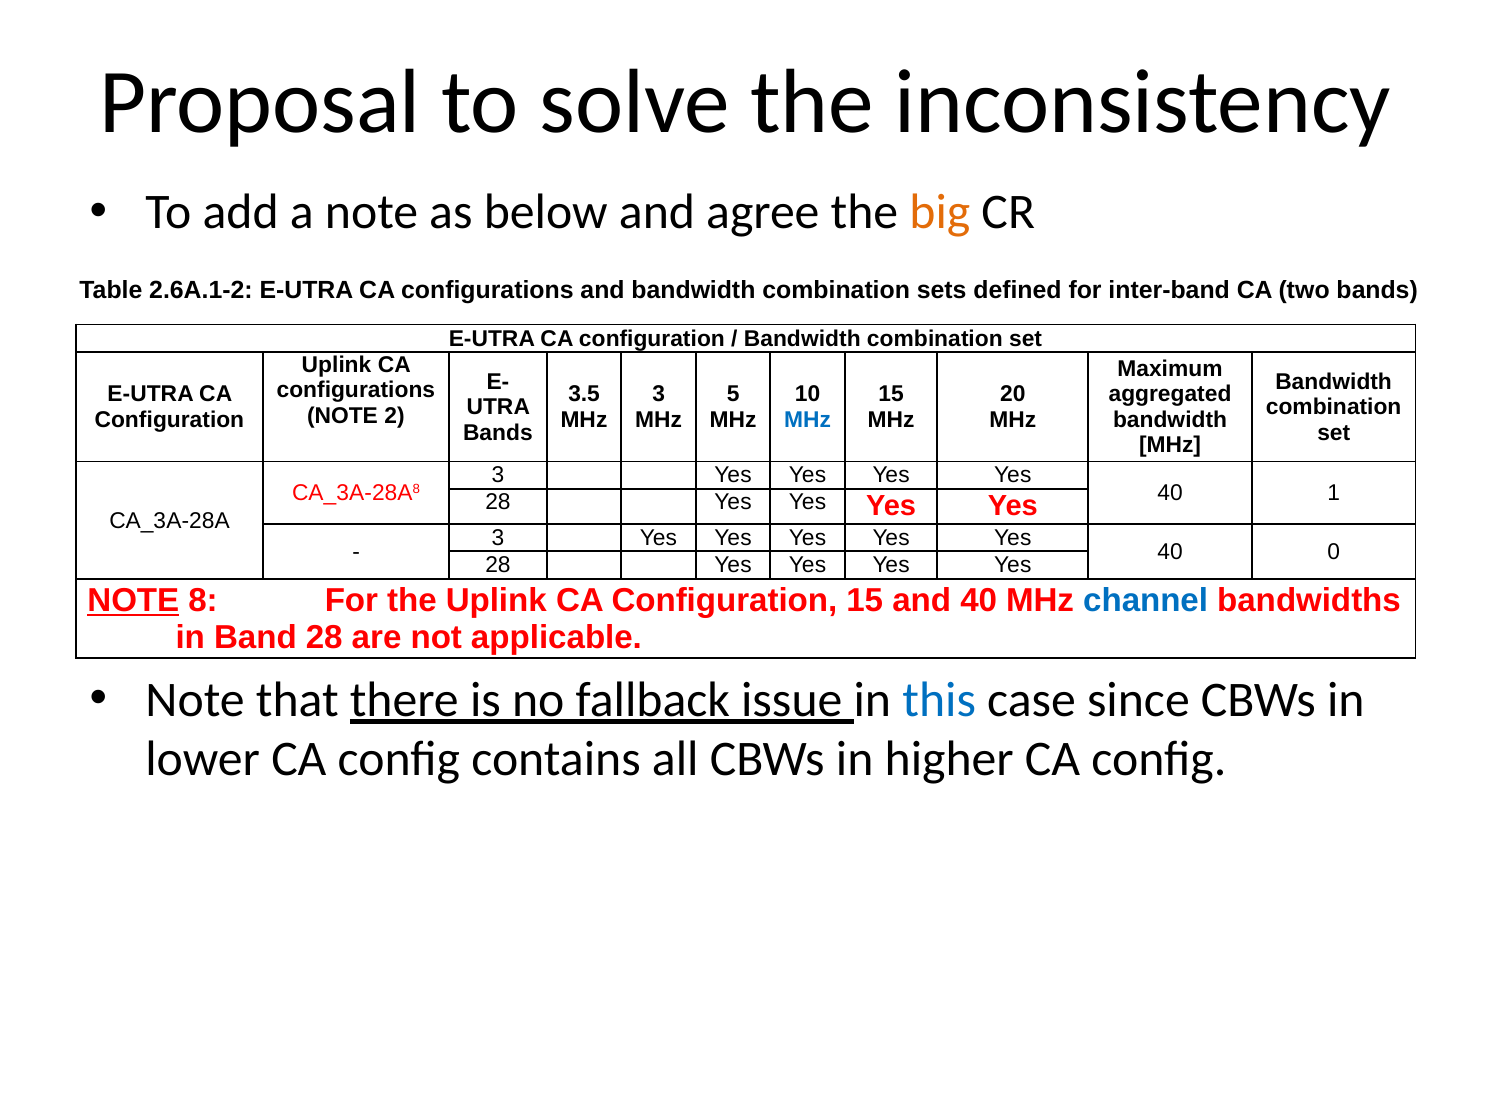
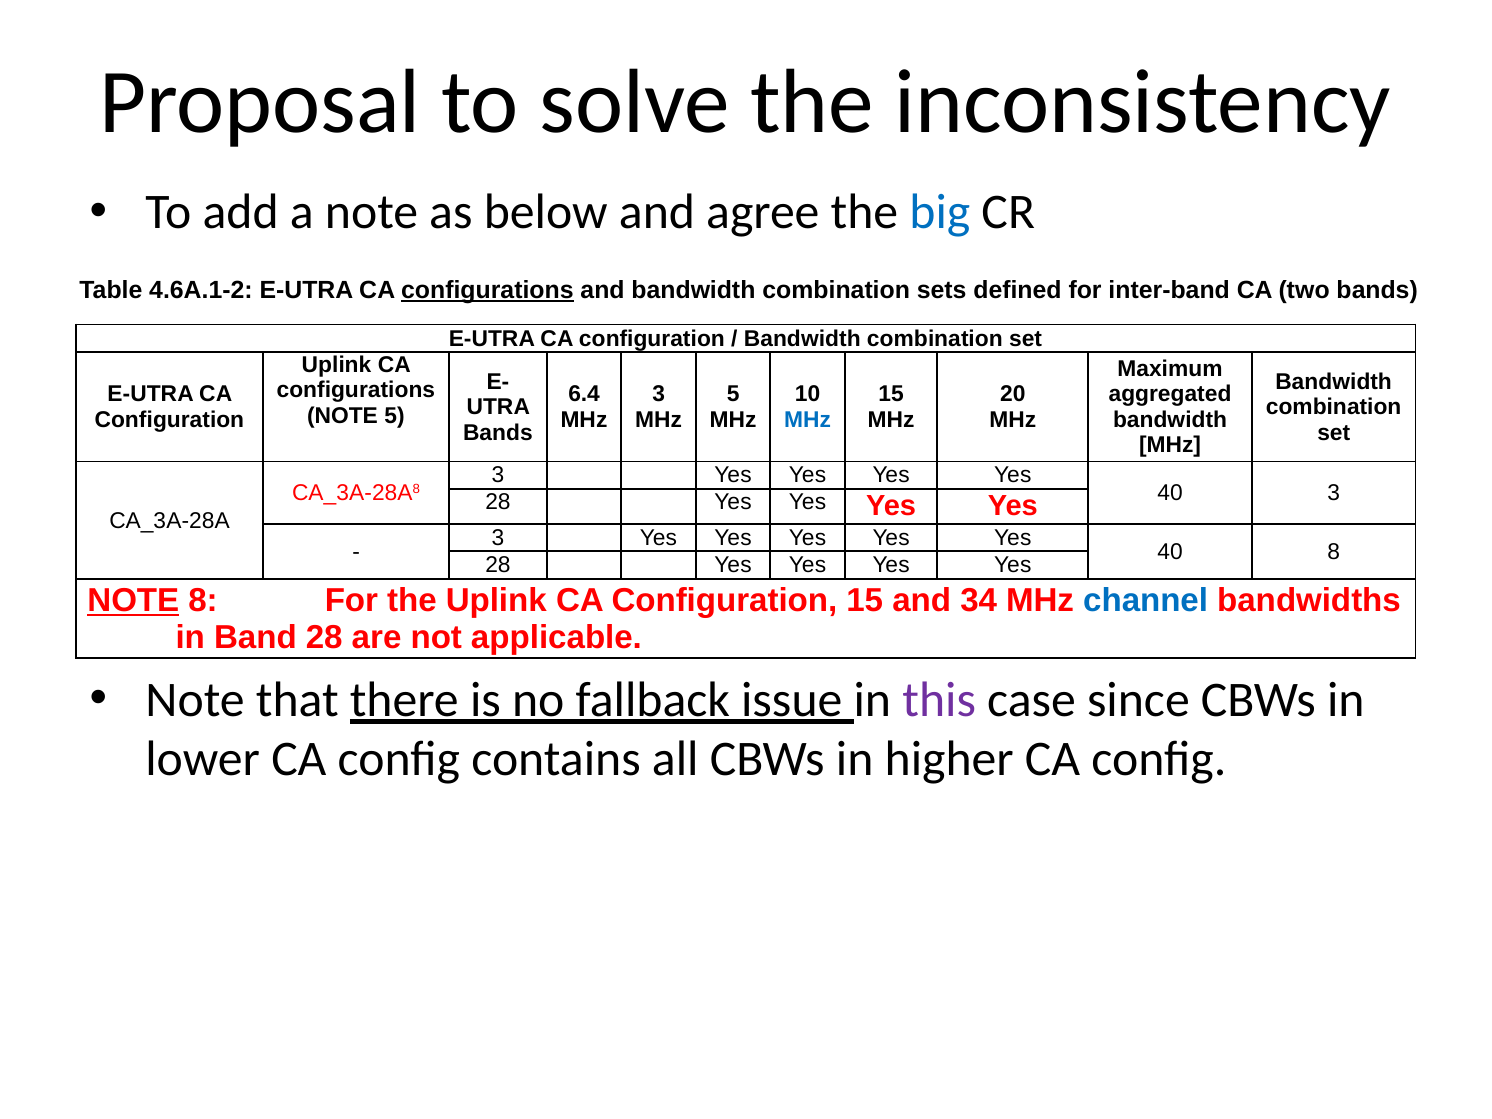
big colour: orange -> blue
2.6A.1-2: 2.6A.1-2 -> 4.6A.1-2
configurations at (487, 290) underline: none -> present
3.5: 3.5 -> 6.4
NOTE 2: 2 -> 5
40 1: 1 -> 3
40 0: 0 -> 8
and 40: 40 -> 34
this colour: blue -> purple
